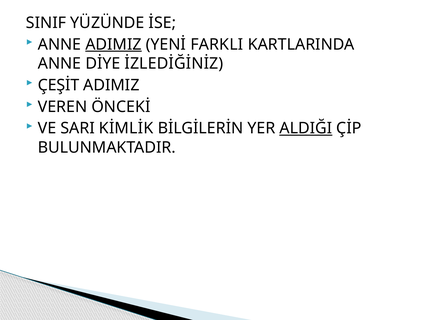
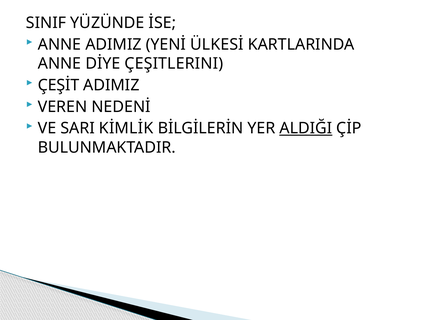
ADIMIZ at (114, 44) underline: present -> none
FARKLI: FARKLI -> ÜLKESİ
İZLEDİĞİNİZ: İZLEDİĞİNİZ -> ÇEŞITLERINI
ÖNCEKİ: ÖNCEKİ -> NEDENİ
